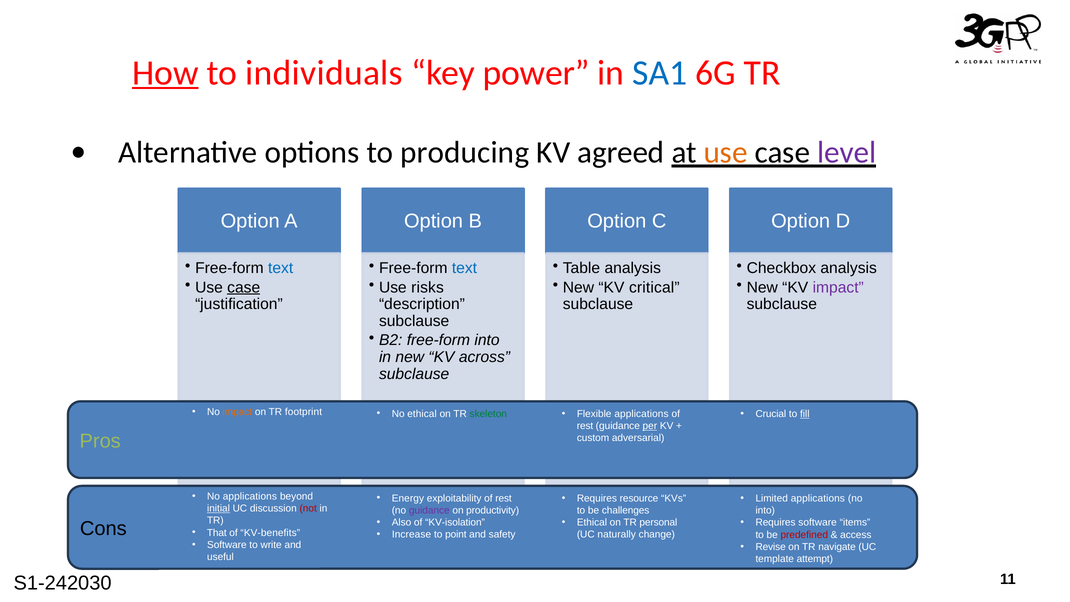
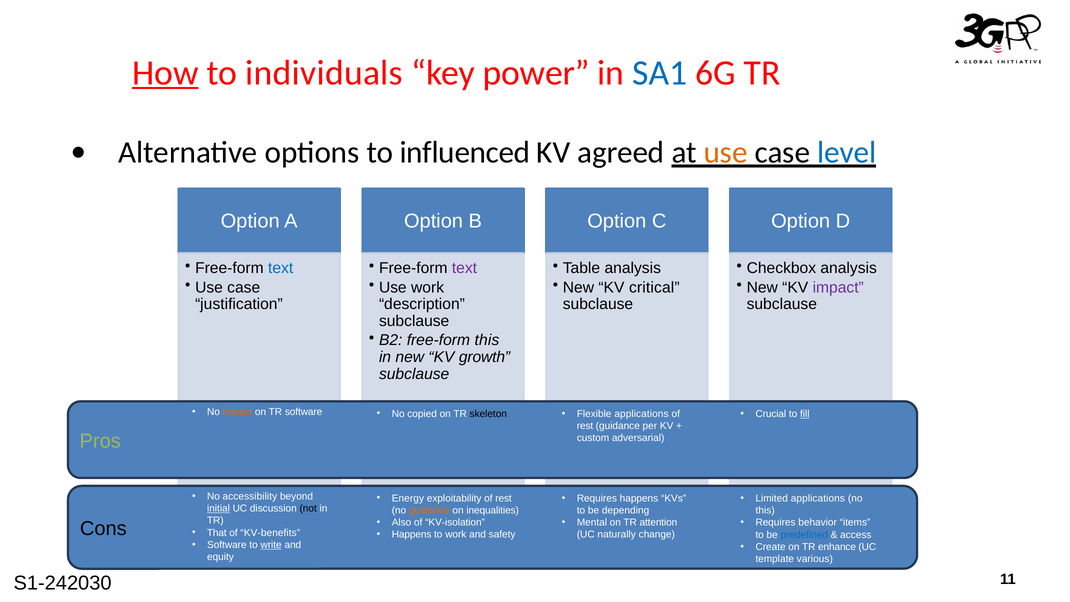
producing: producing -> influenced
level colour: purple -> blue
text at (464, 268) colour: blue -> purple
case at (244, 287) underline: present -> none
Use risks: risks -> work
into at (487, 340): into -> this
across: across -> growth
TR footprint: footprint -> software
No ethical: ethical -> copied
skeleton colour: green -> black
per underline: present -> none
No applications: applications -> accessibility
Requires resource: resource -> happens
not colour: red -> black
guidance at (429, 510) colour: purple -> orange
productivity: productivity -> inequalities
challenges: challenges -> depending
into at (765, 510): into -> this
Ethical at (592, 522): Ethical -> Mental
personal: personal -> attention
Requires software: software -> behavior
Increase at (411, 534): Increase -> Happens
to point: point -> work
predefined colour: red -> blue
write underline: none -> present
Revise: Revise -> Create
navigate: navigate -> enhance
useful: useful -> equity
attempt: attempt -> various
